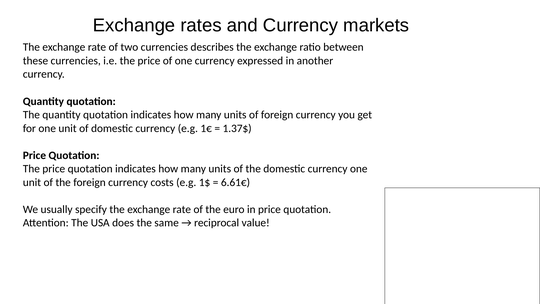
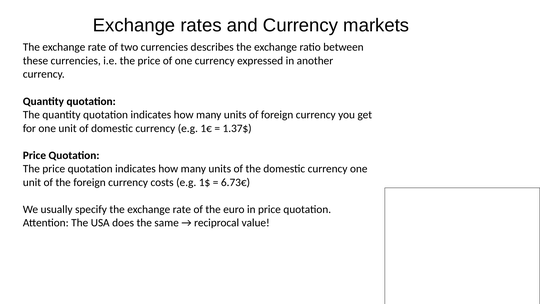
6.61€: 6.61€ -> 6.73€
